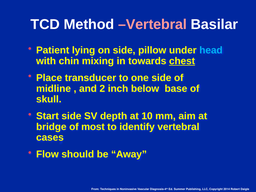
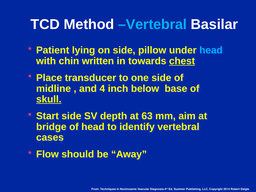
Vertebral at (153, 24) colour: pink -> light blue
mixing: mixing -> written
2: 2 -> 4
skull underline: none -> present
10: 10 -> 63
of most: most -> head
